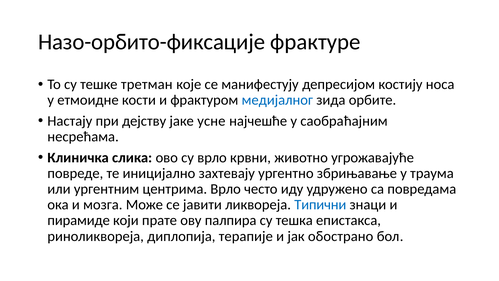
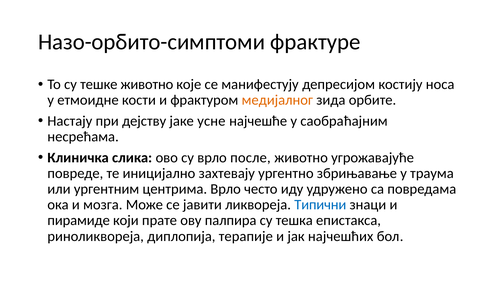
Назо-орбито-фиксације: Назо-орбито-фиксације -> Назо-орбито-симптоми
тешке третман: третман -> животно
медијалног colour: blue -> orange
крвни: крвни -> после
обострано: обострано -> најчешћих
